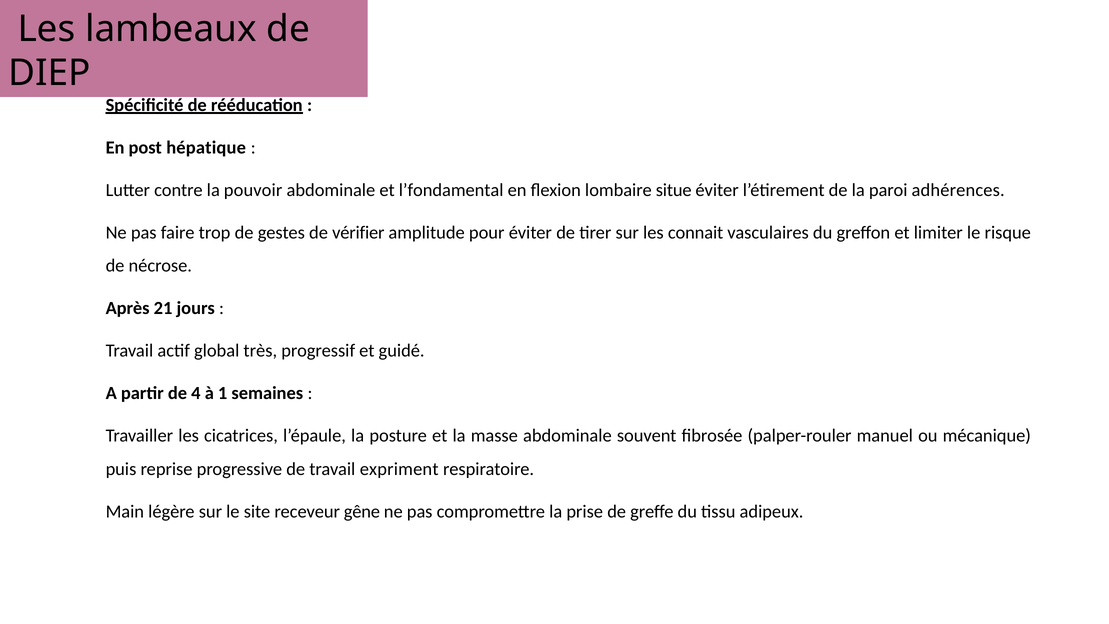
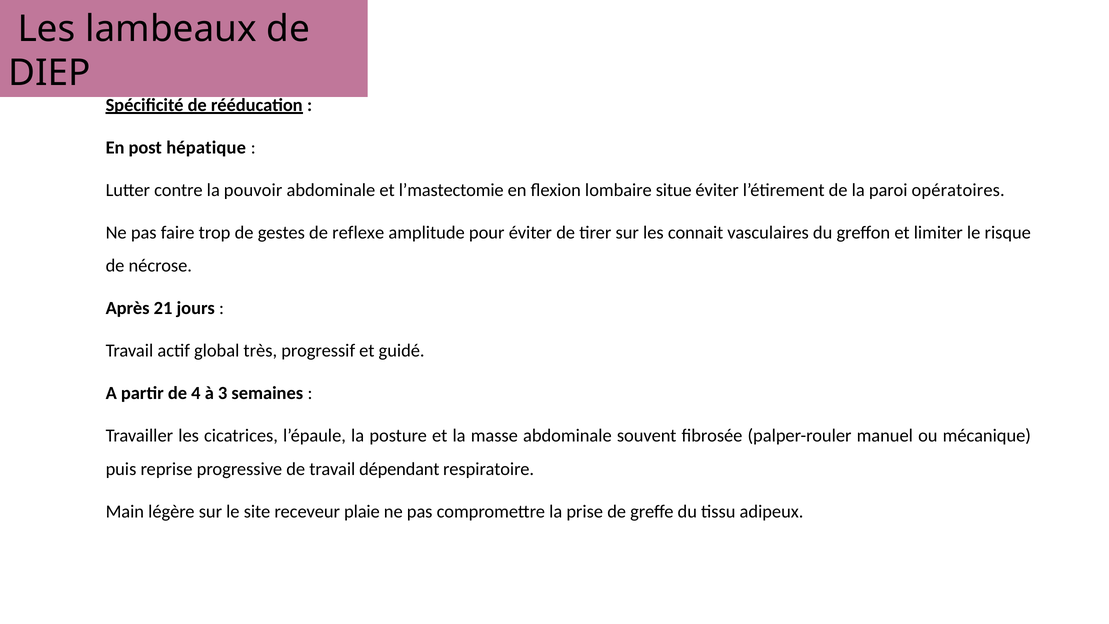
l’fondamental: l’fondamental -> l’mastectomie
adhérences: adhérences -> opératoires
vérifier: vérifier -> reflexe
1: 1 -> 3
expriment: expriment -> dépendant
gêne: gêne -> plaie
